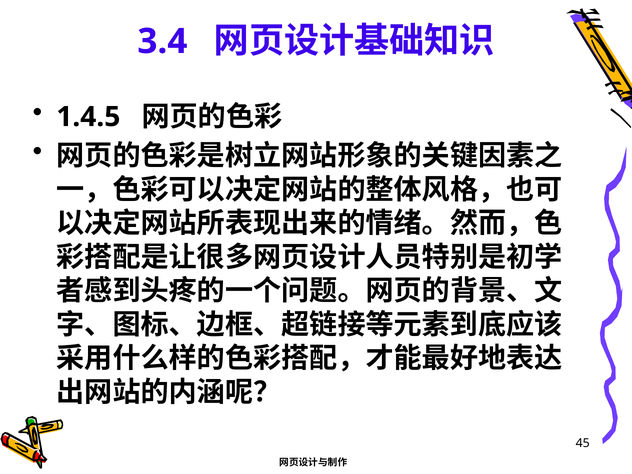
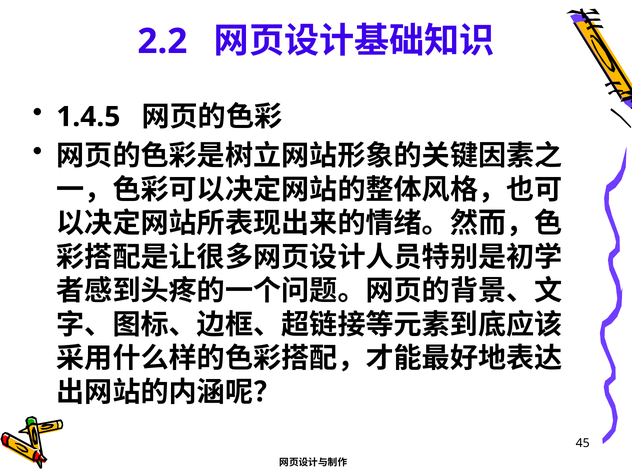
3.4: 3.4 -> 2.2
